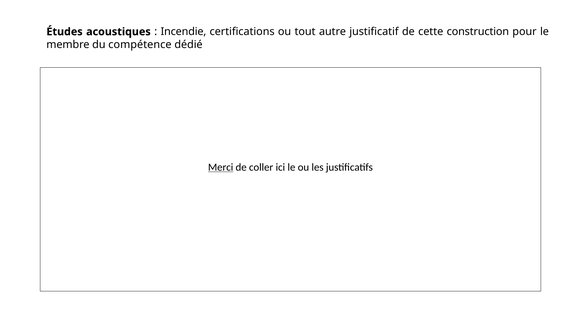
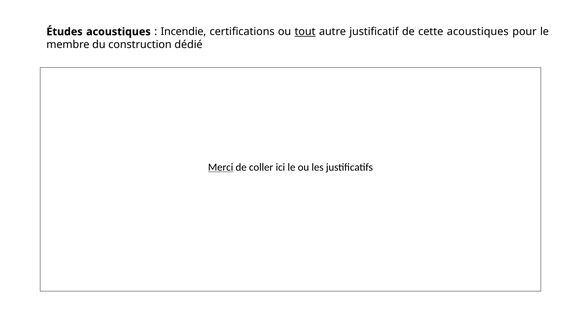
tout underline: none -> present
cette construction: construction -> acoustiques
compétence: compétence -> construction
